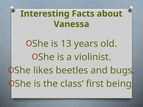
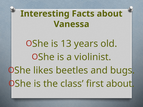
first being: being -> about
